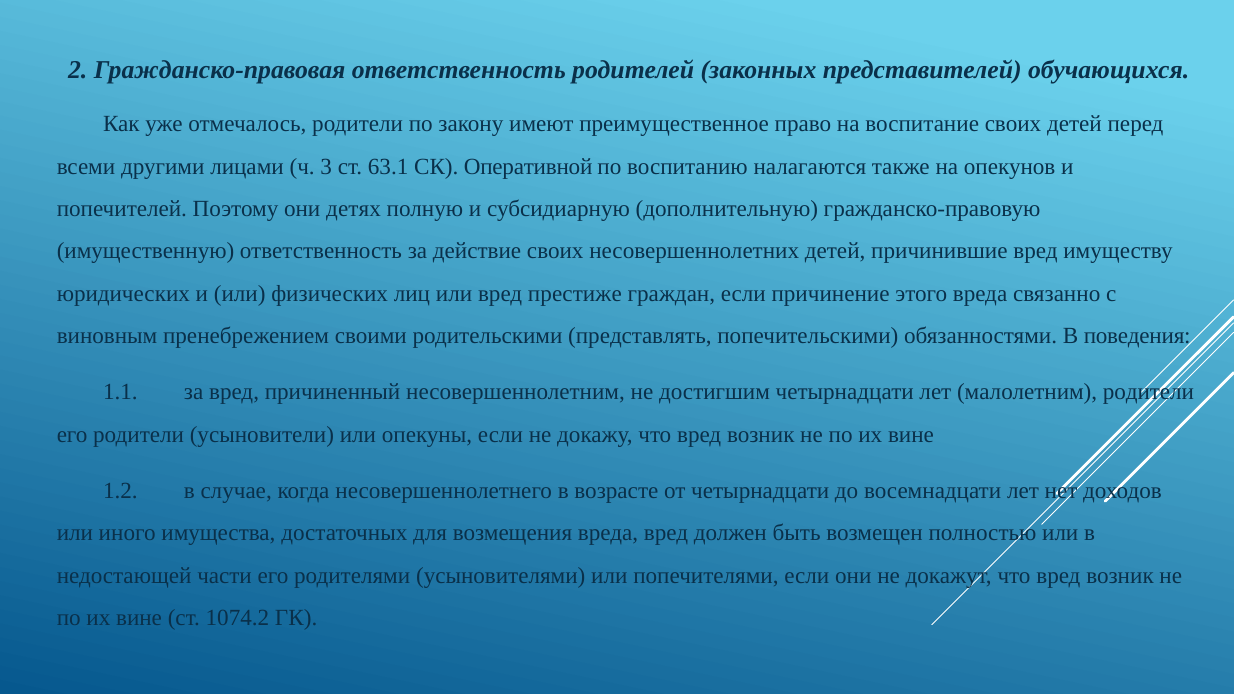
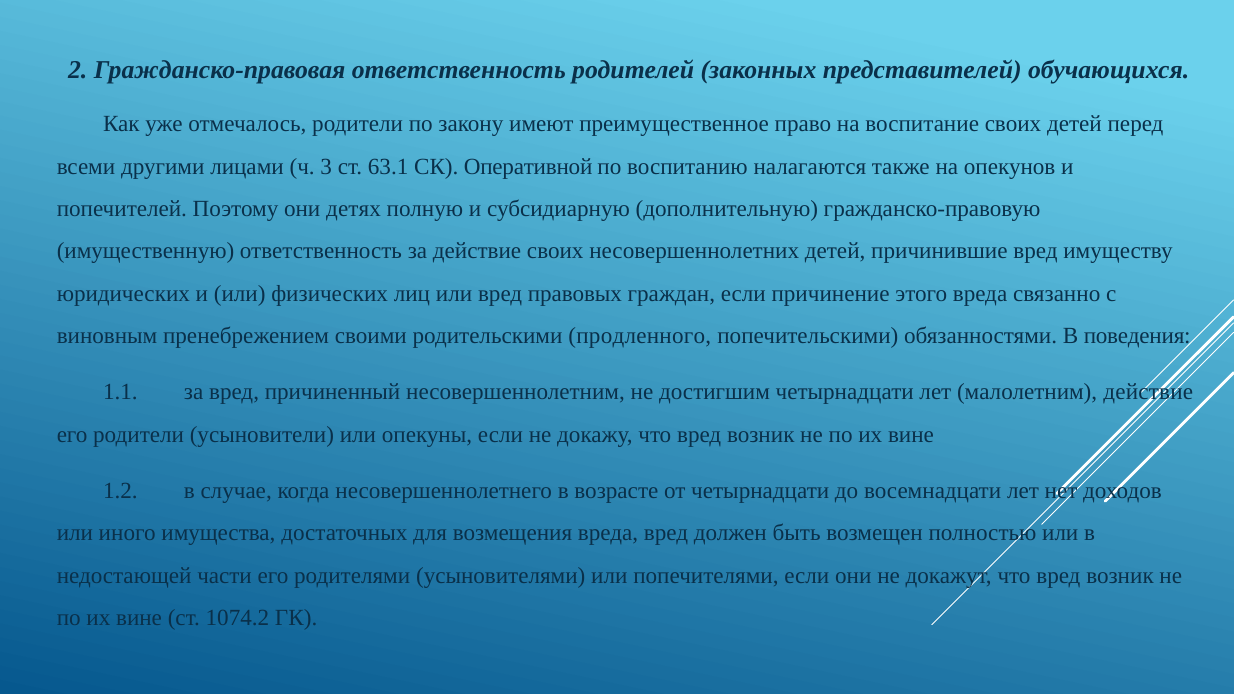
престиже: престиже -> правовых
представлять: представлять -> продленного
малолетним родители: родители -> действие
